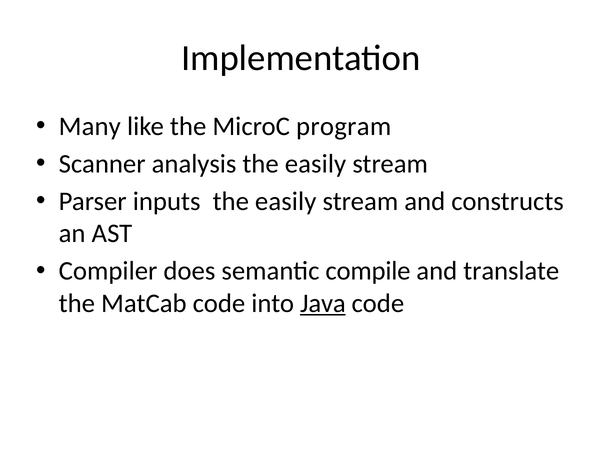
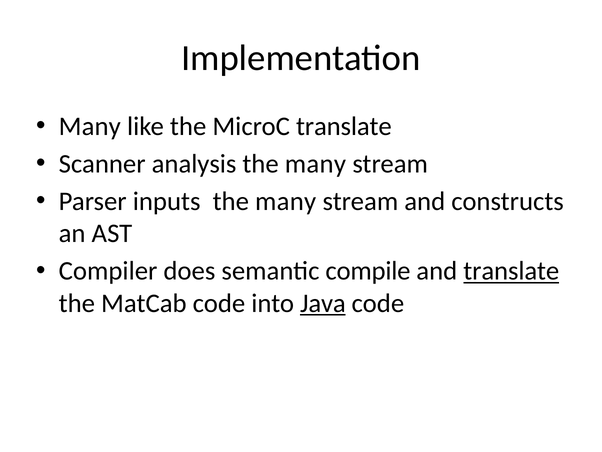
MicroC program: program -> translate
easily at (316, 164): easily -> many
inputs the easily: easily -> many
translate at (511, 271) underline: none -> present
